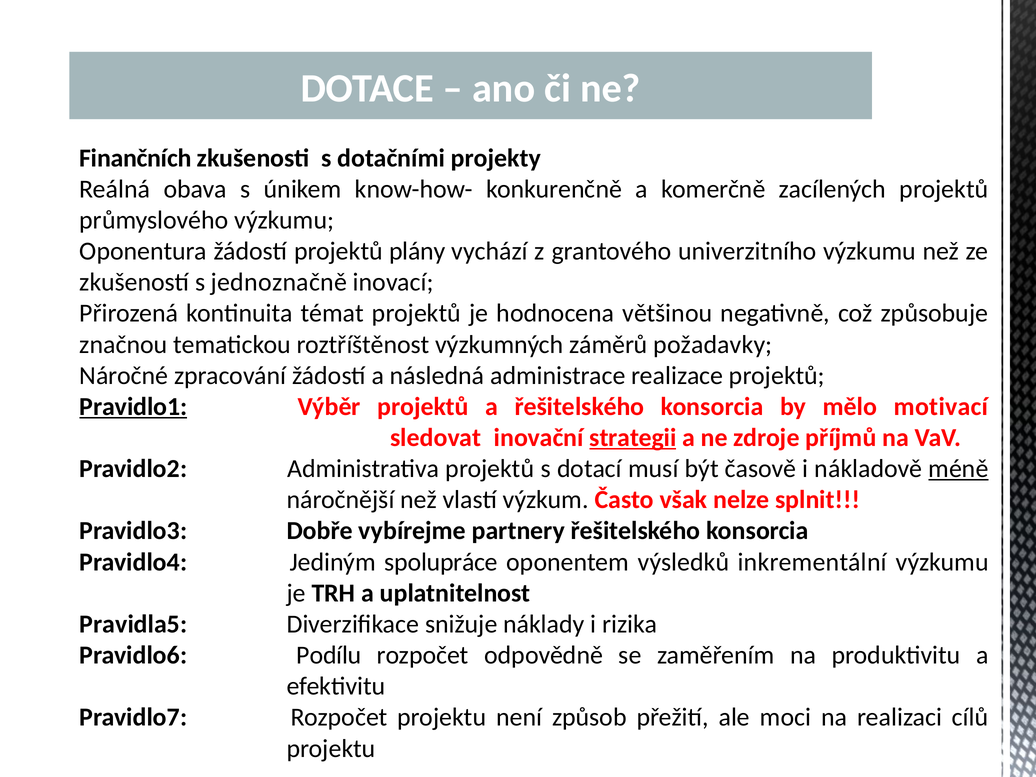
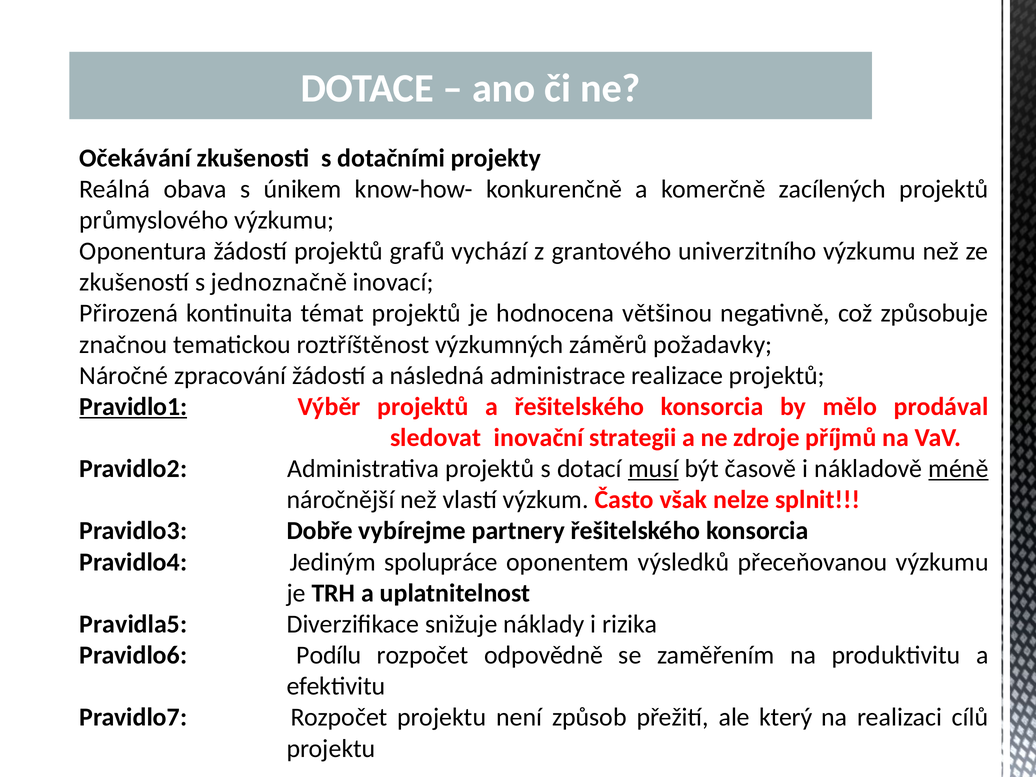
Finančních: Finančních -> Očekávání
plány: plány -> grafů
motivací: motivací -> prodával
strategii underline: present -> none
musí underline: none -> present
inkrementální: inkrementální -> přeceňovanou
moci: moci -> který
